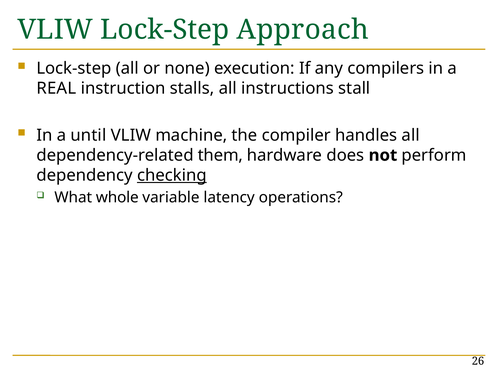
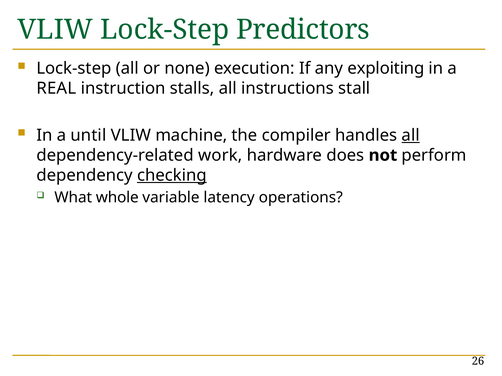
Approach: Approach -> Predictors
compilers: compilers -> exploiting
all at (411, 135) underline: none -> present
them: them -> work
